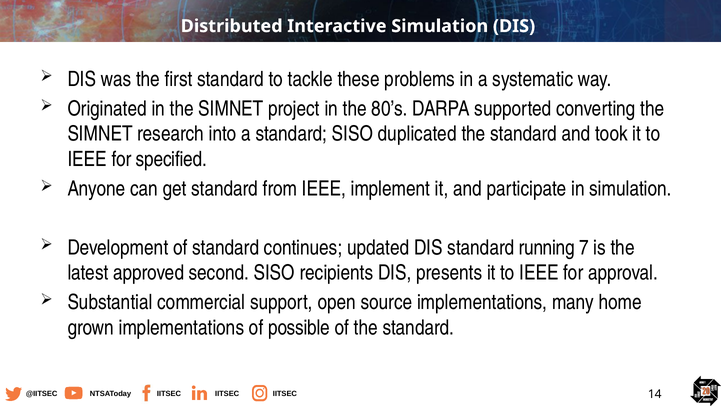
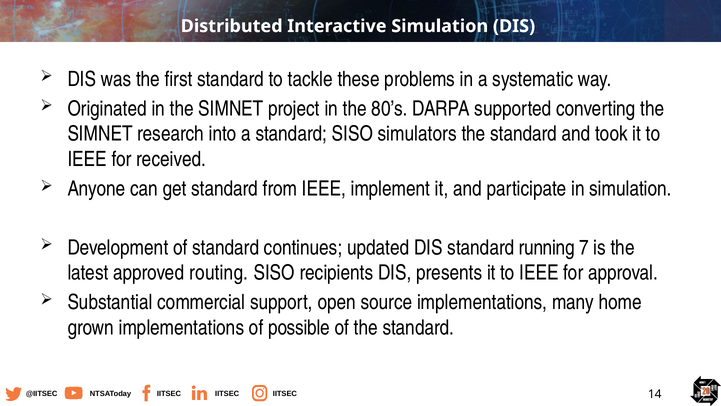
duplicated: duplicated -> simulators
specified: specified -> received
second: second -> routing
